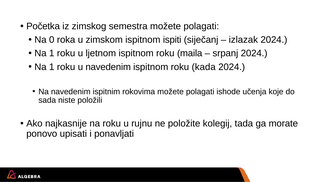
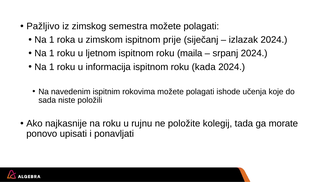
Početka: Početka -> Pažljivo
0 at (52, 40): 0 -> 1
ispiti: ispiti -> prije
u navedenim: navedenim -> informacija
